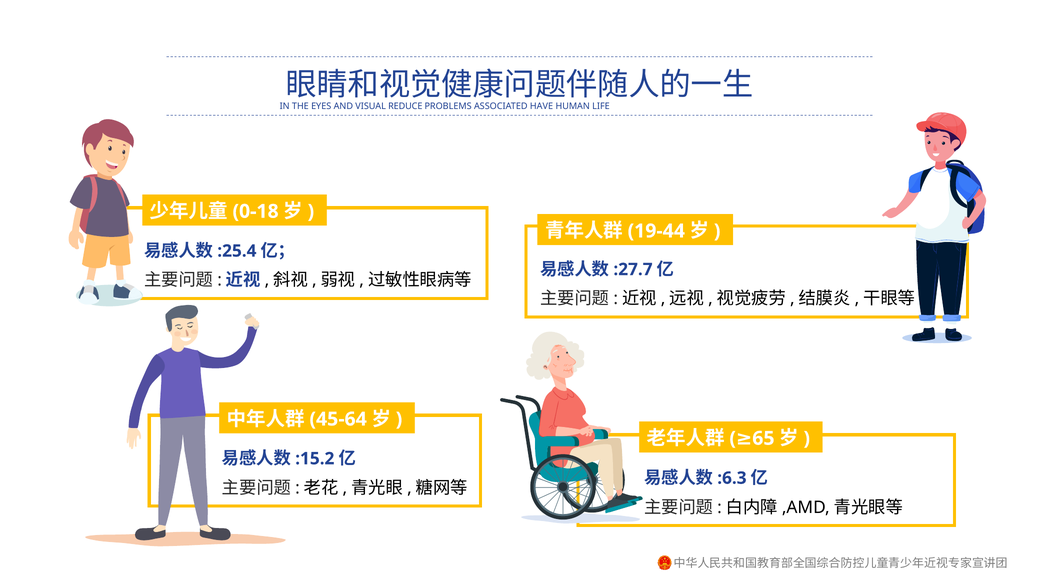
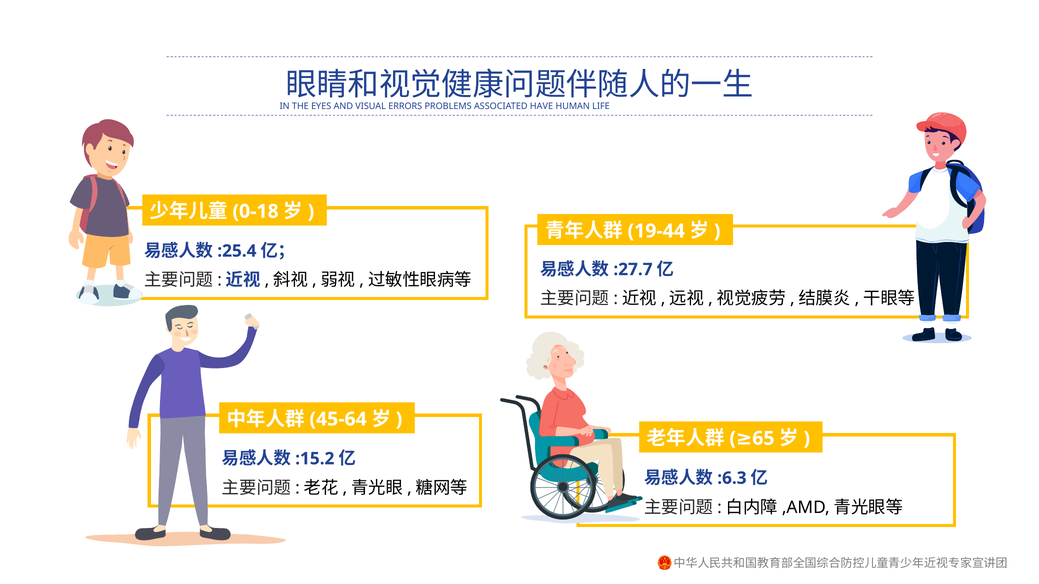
REDUCE: REDUCE -> ERRORS
